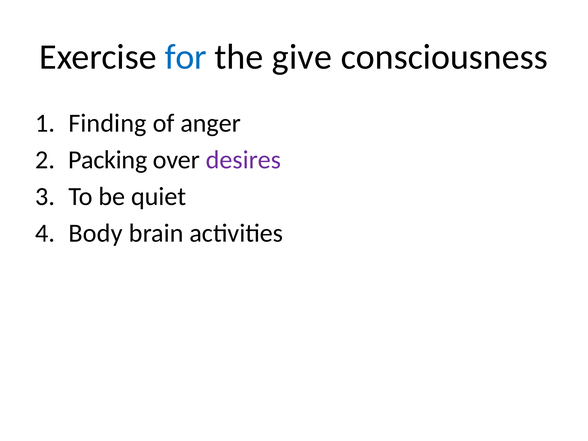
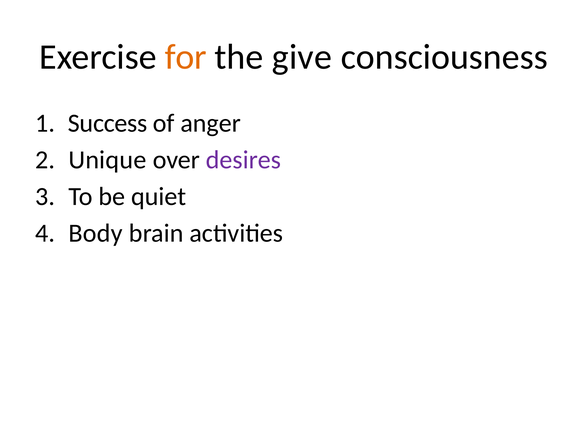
for colour: blue -> orange
Finding: Finding -> Success
Packing: Packing -> Unique
